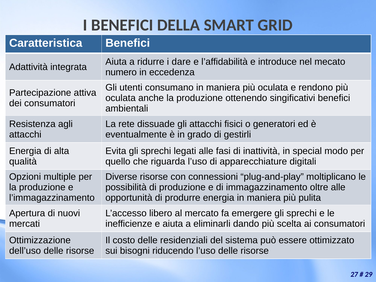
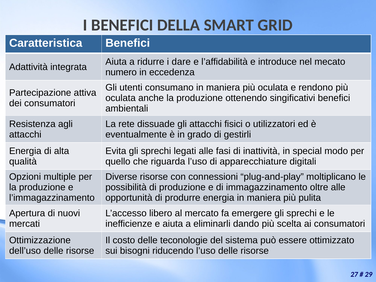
generatori: generatori -> utilizzatori
residenziali: residenziali -> teconologie
